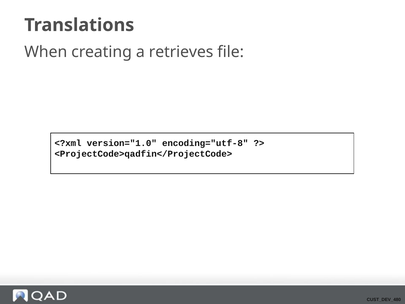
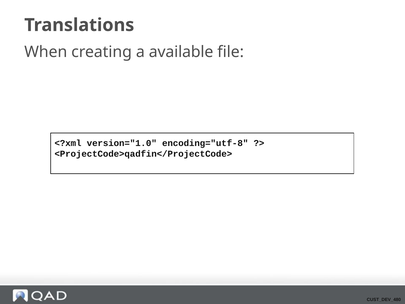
retrieves: retrieves -> available
